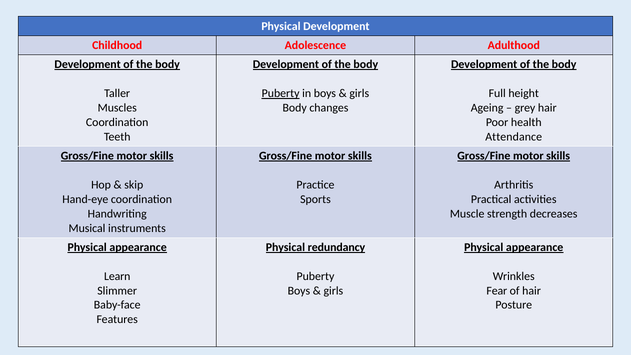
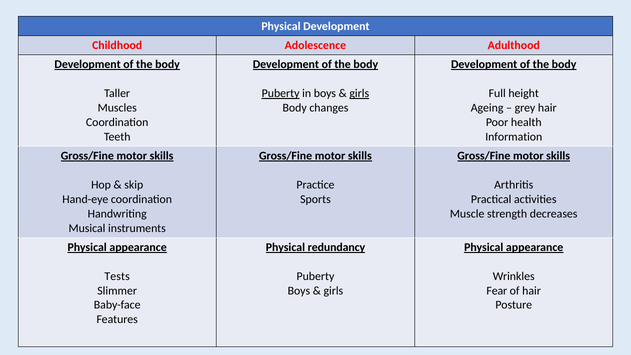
girls at (359, 93) underline: none -> present
Attendance: Attendance -> Information
Learn: Learn -> Tests
